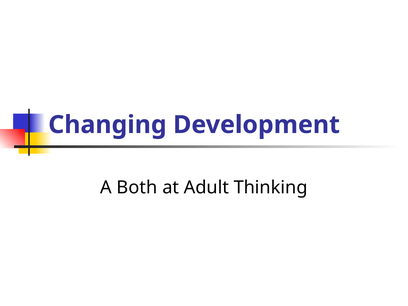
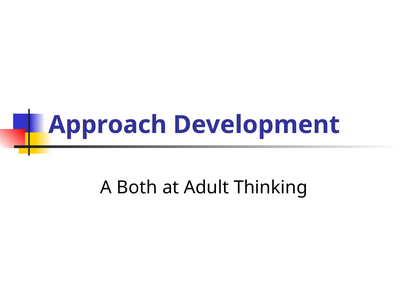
Changing: Changing -> Approach
